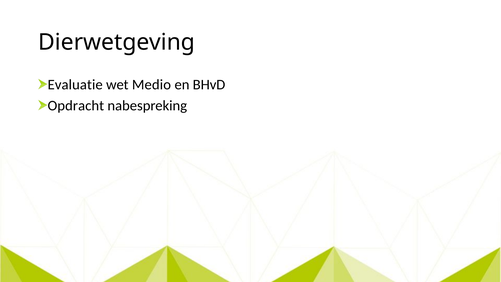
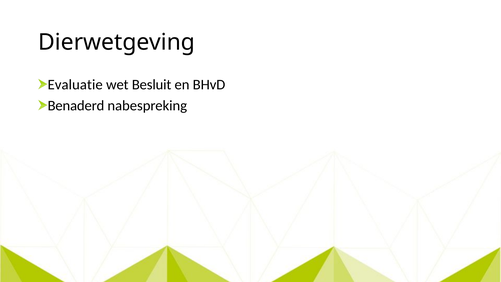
Medio: Medio -> Besluit
Opdracht: Opdracht -> Benaderd
